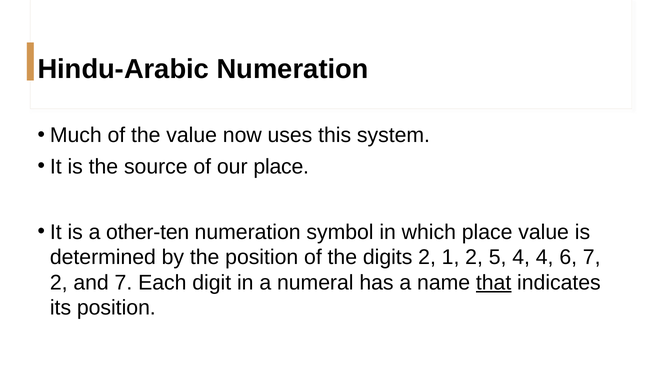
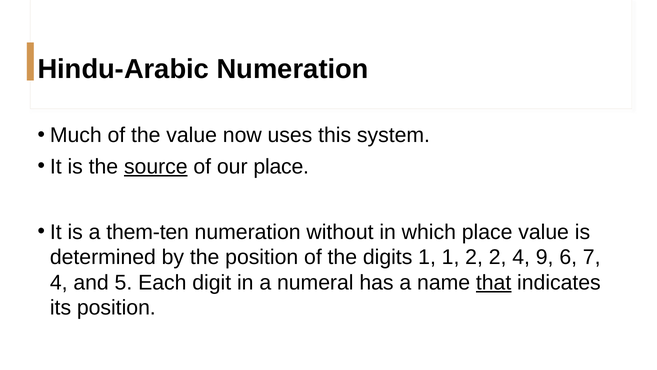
source underline: none -> present
other-ten: other-ten -> them-ten
symbol: symbol -> without
digits 2: 2 -> 1
2 5: 5 -> 2
4 4: 4 -> 9
2 at (59, 282): 2 -> 4
and 7: 7 -> 5
